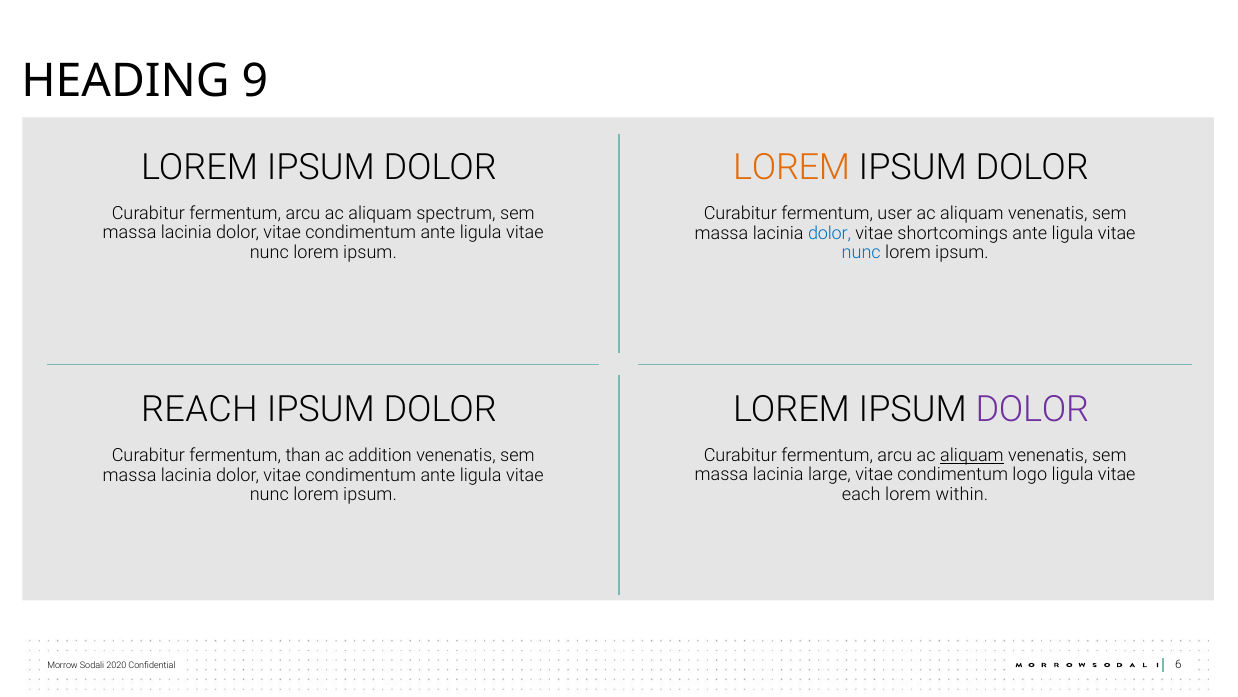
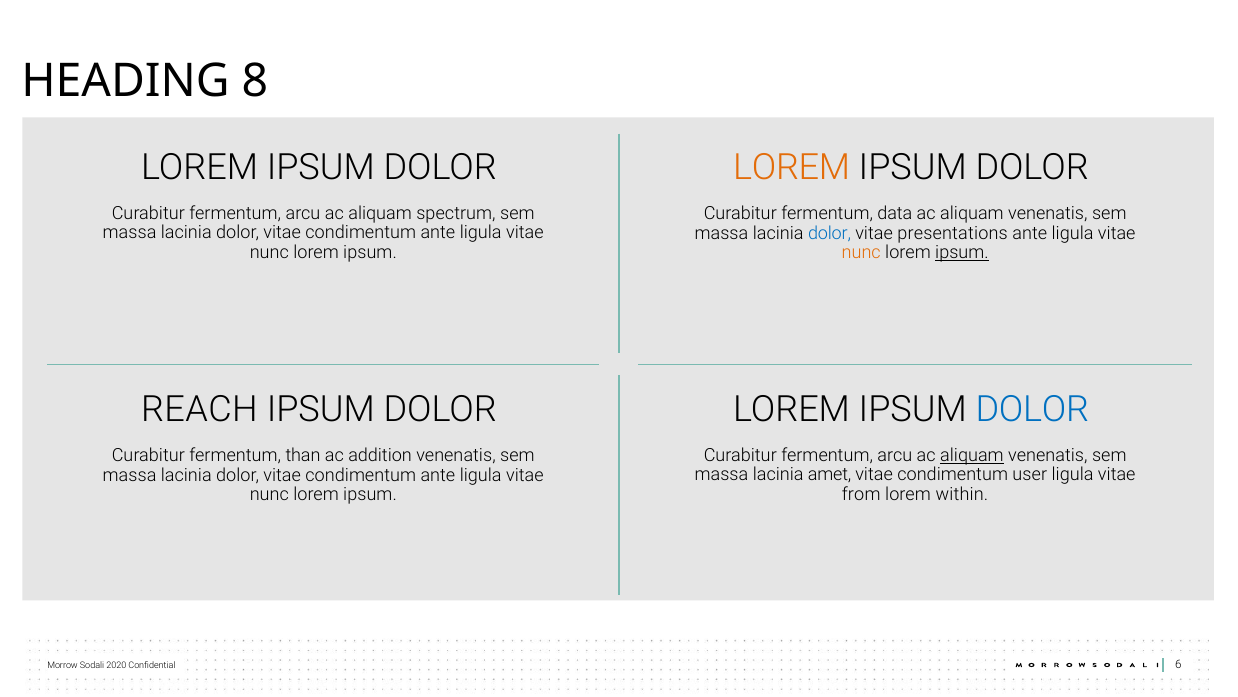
9: 9 -> 8
user: user -> data
shortcomings: shortcomings -> presentations
nunc at (861, 252) colour: blue -> orange
ipsum at (962, 252) underline: none -> present
DOLOR at (1032, 409) colour: purple -> blue
large: large -> amet
logo: logo -> user
each: each -> from
